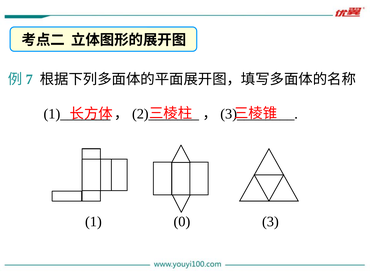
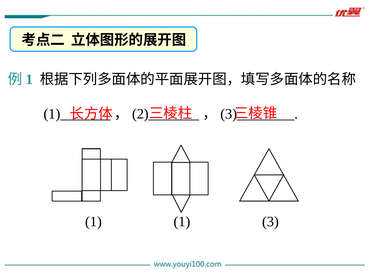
7 at (29, 79): 7 -> 1
1 0: 0 -> 1
